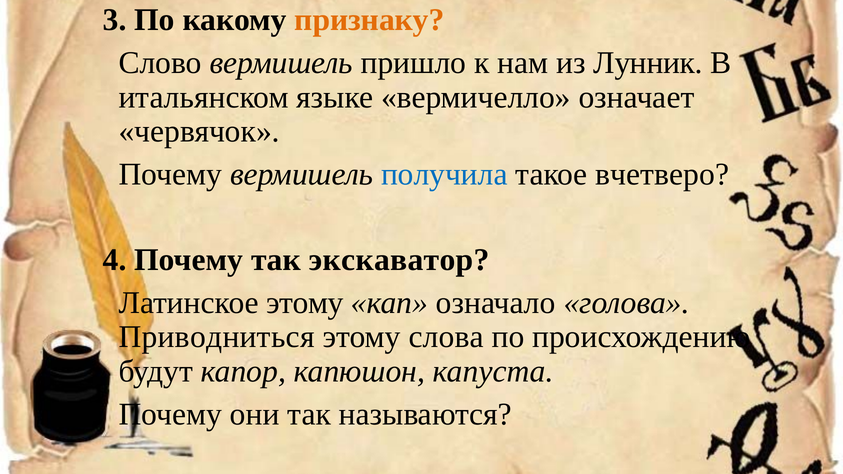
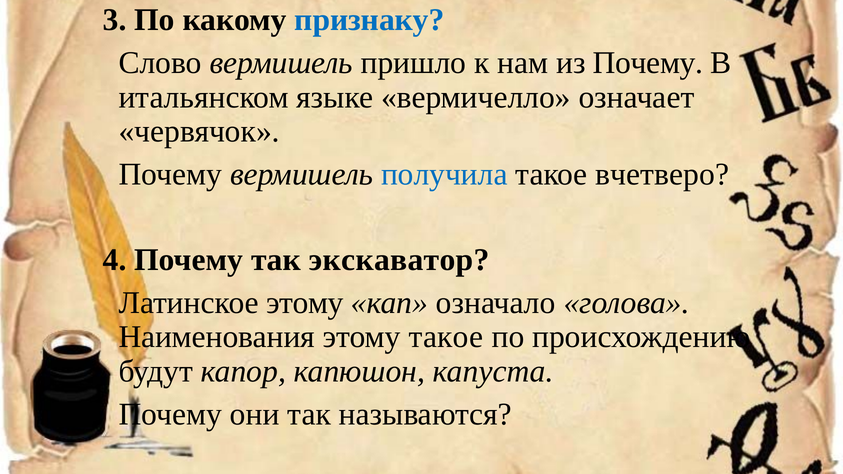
признаку colour: orange -> blue
из Лунник: Лунник -> Почему
Приводниться: Приводниться -> Наименования
этому слова: слова -> такое
